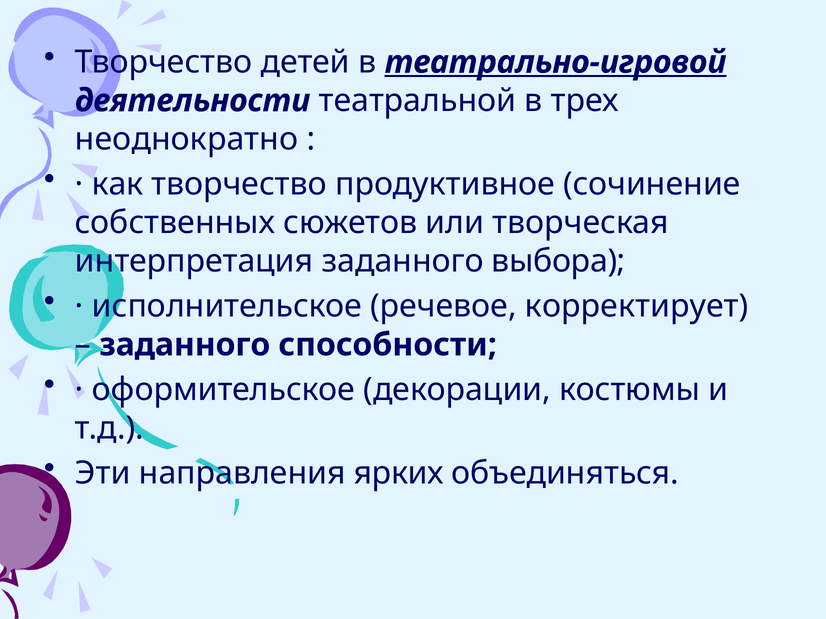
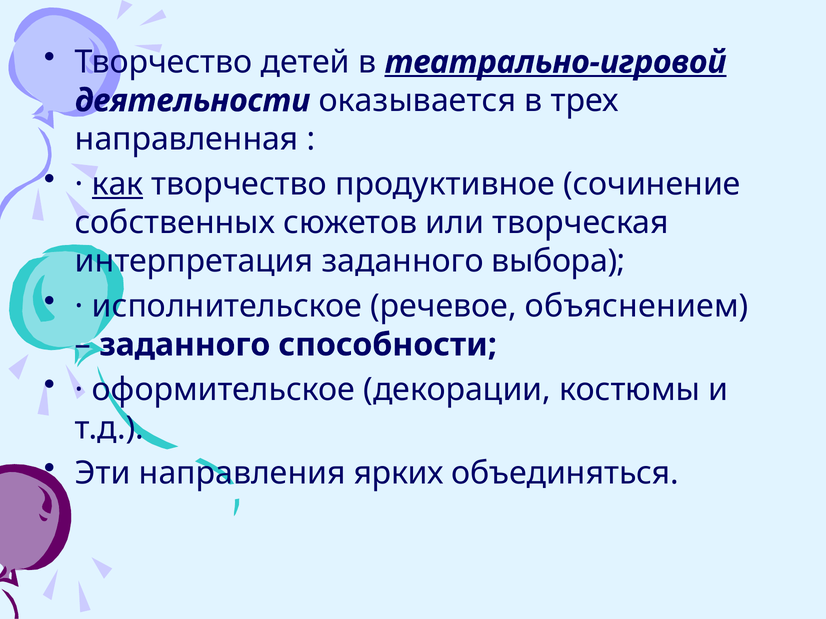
театральной: театральной -> оказывается
неоднократно: неоднократно -> направленная
как underline: none -> present
корректирует: корректирует -> объяснением
